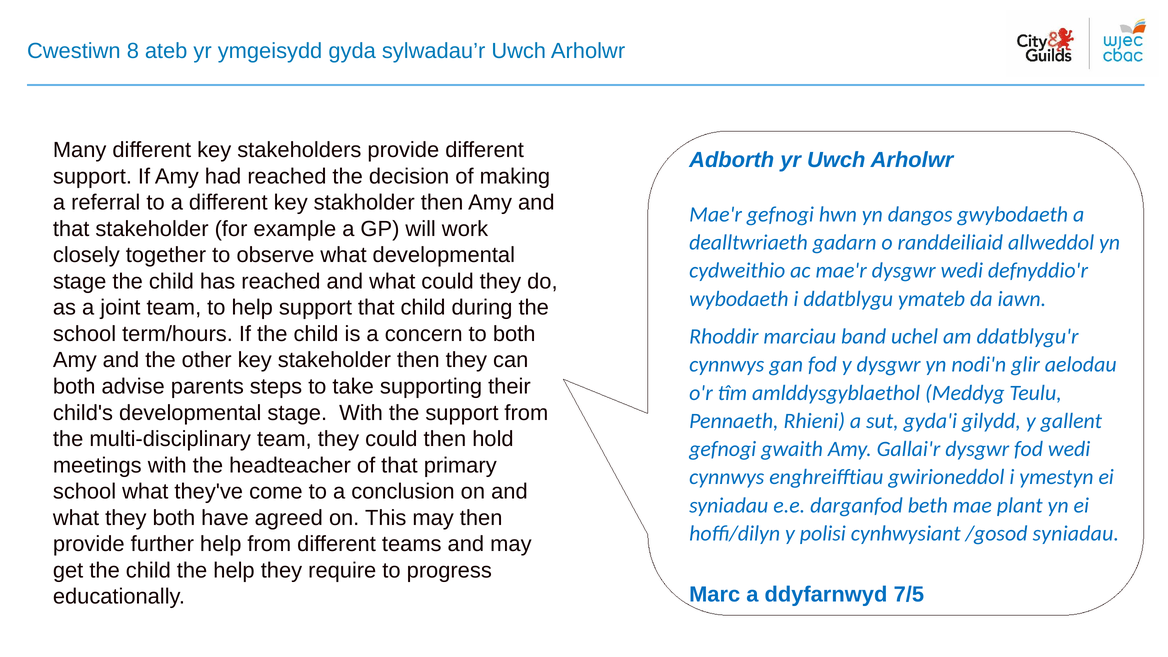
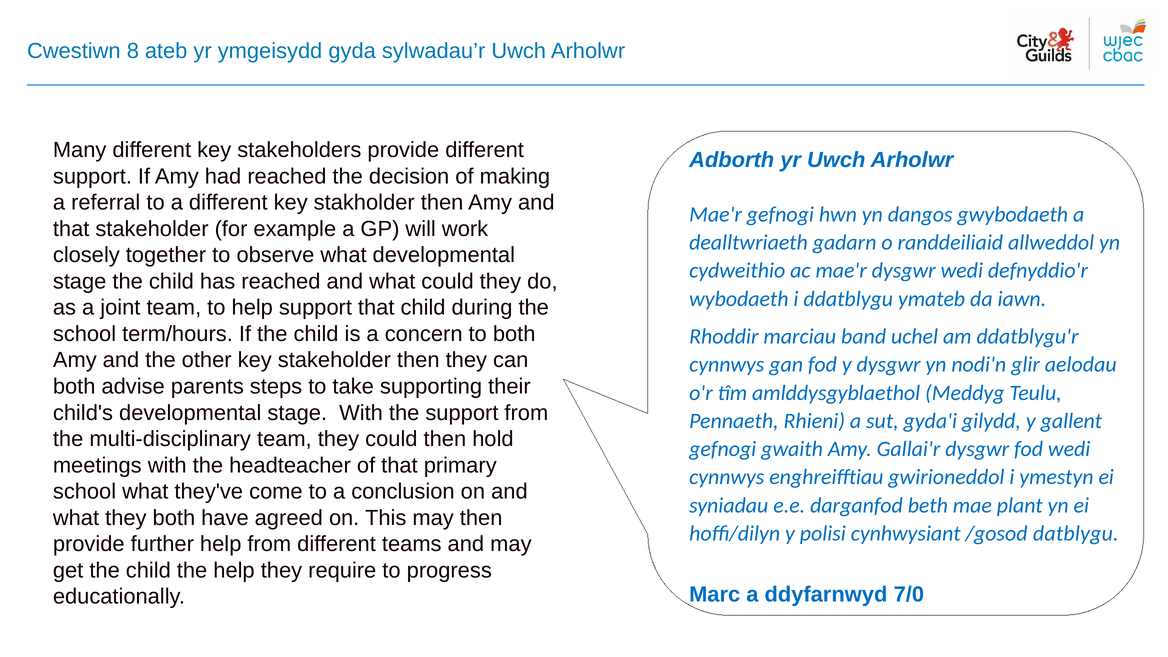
/gosod syniadau: syniadau -> datblygu
7/5: 7/5 -> 7/0
